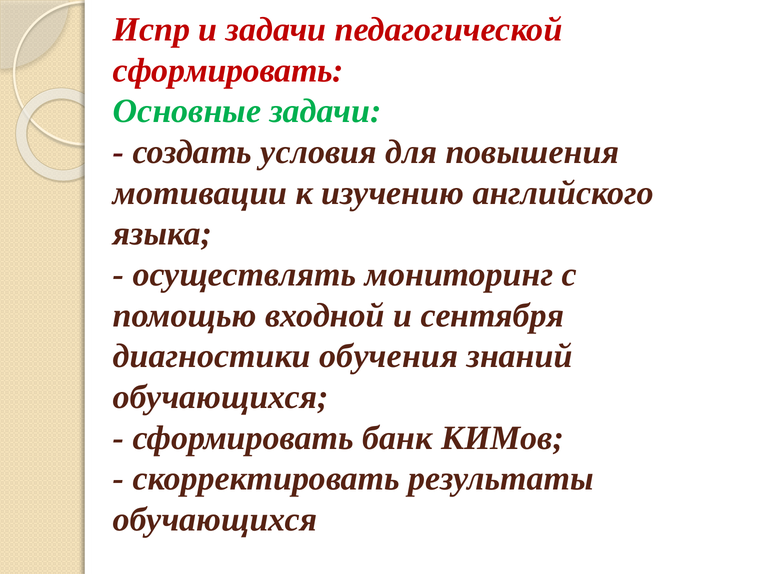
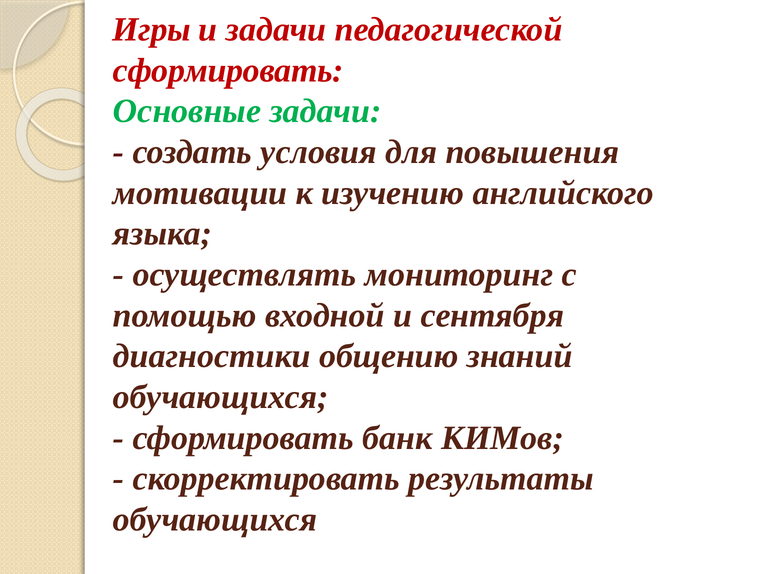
Испр: Испр -> Игры
обучения: обучения -> общению
